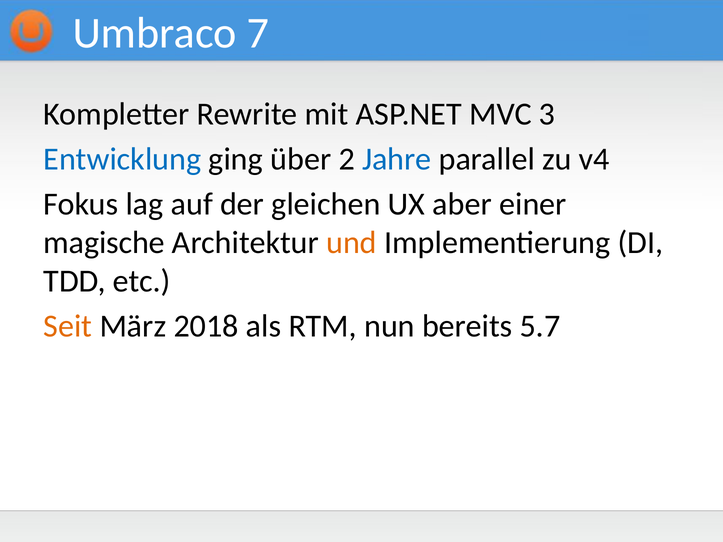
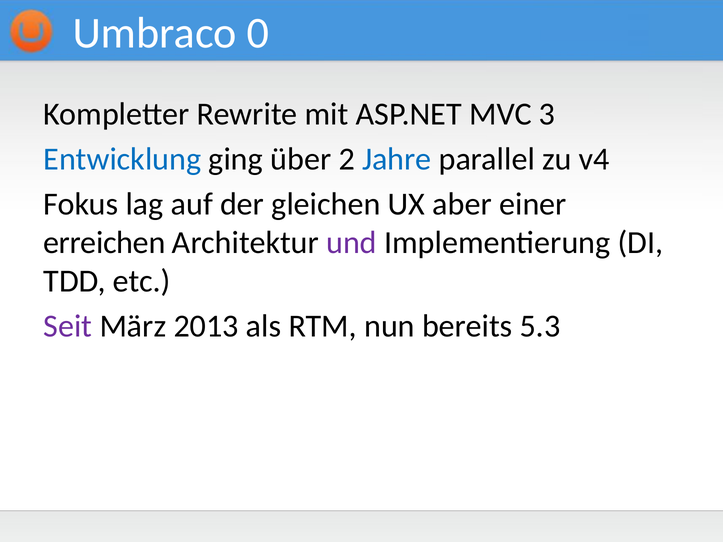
7: 7 -> 0
magische: magische -> erreichen
und colour: orange -> purple
Seit colour: orange -> purple
2018: 2018 -> 2013
5.7: 5.7 -> 5.3
